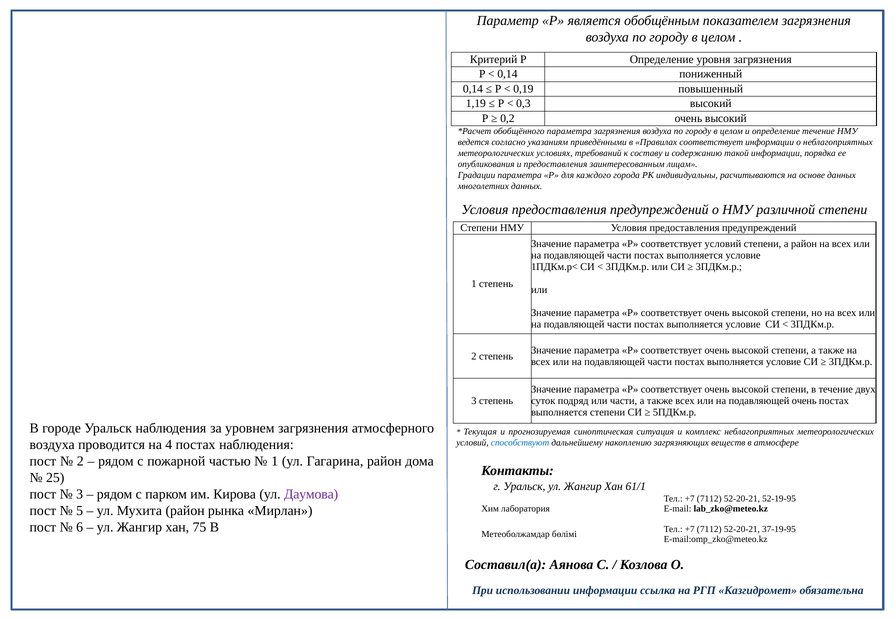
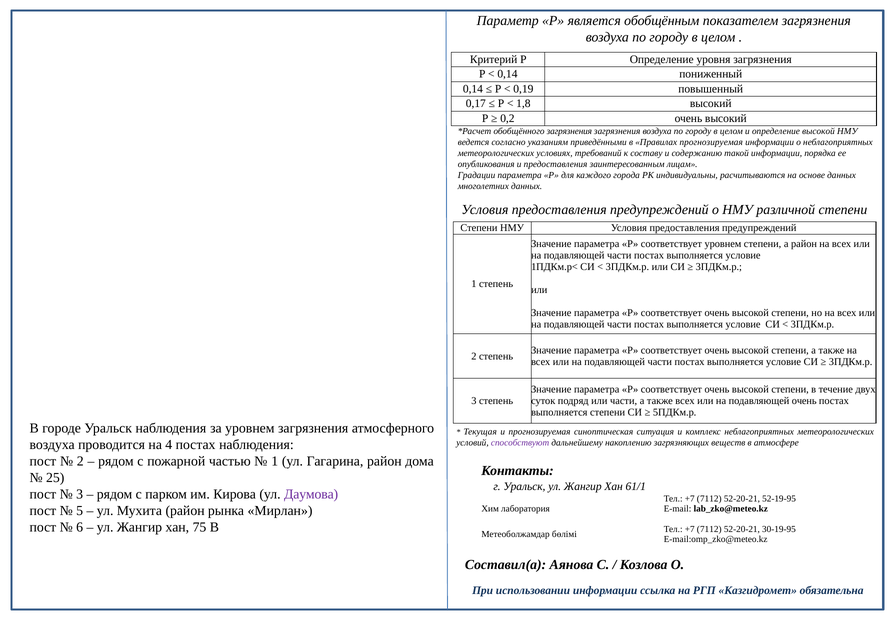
1,19: 1,19 -> 0,17
0,3: 0,3 -> 1,8
обобщённого параметра: параметра -> загрязнения
определение течение: течение -> высокой
Правилах соответствует: соответствует -> прогнозируемая
соответствует условий: условий -> уровнем
способствуют colour: blue -> purple
37-19-95: 37-19-95 -> 30-19-95
